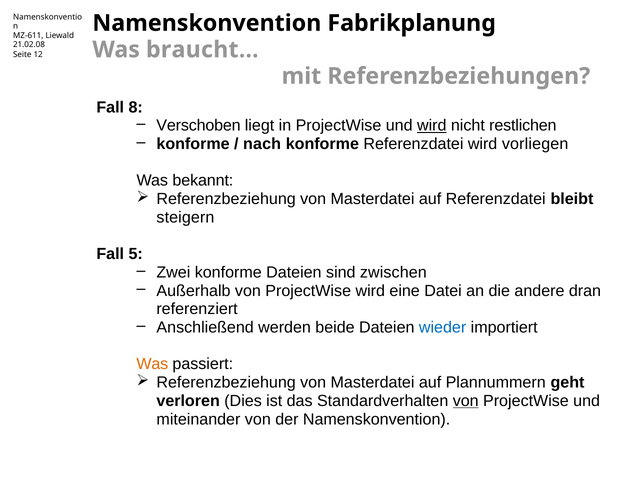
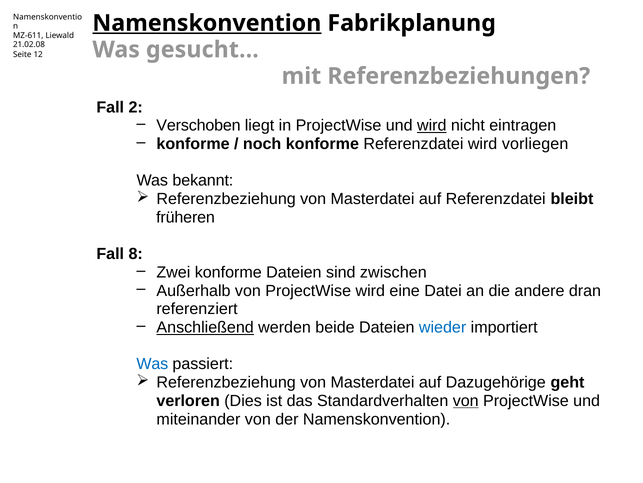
Namenskonvention at (207, 23) underline: none -> present
braucht…: braucht… -> gesucht…
8: 8 -> 2
restlichen: restlichen -> eintragen
nach: nach -> noch
steigern: steigern -> früheren
5: 5 -> 8
Anschließend underline: none -> present
Was at (152, 364) colour: orange -> blue
Plannummern: Plannummern -> Dazugehörige
